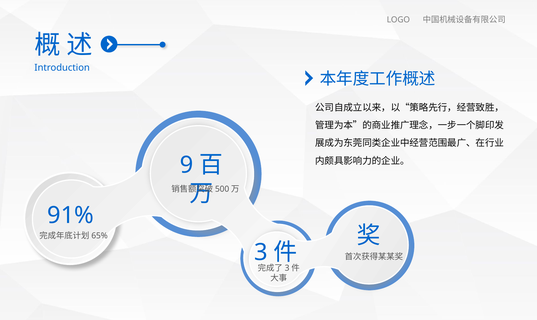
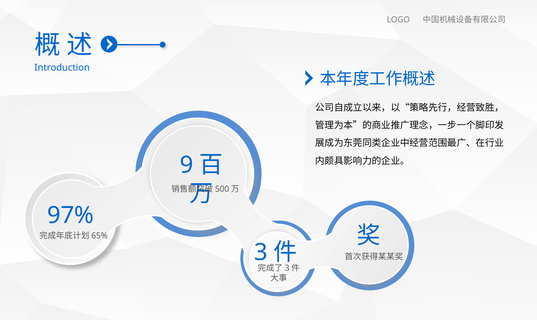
91%: 91% -> 97%
